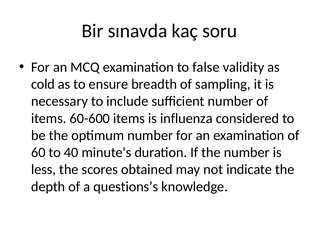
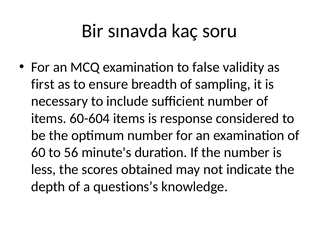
cold: cold -> first
60-600: 60-600 -> 60-604
influenza: influenza -> response
40: 40 -> 56
